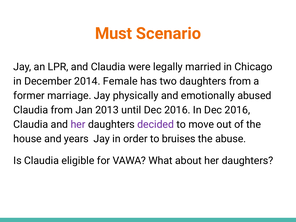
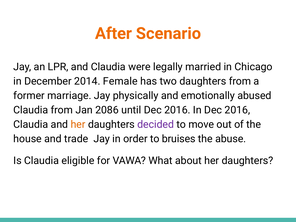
Must: Must -> After
2013: 2013 -> 2086
her at (78, 124) colour: purple -> orange
years: years -> trade
